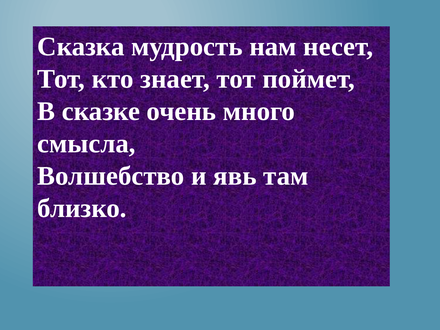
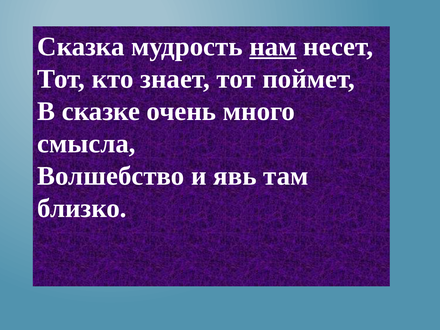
нам underline: none -> present
